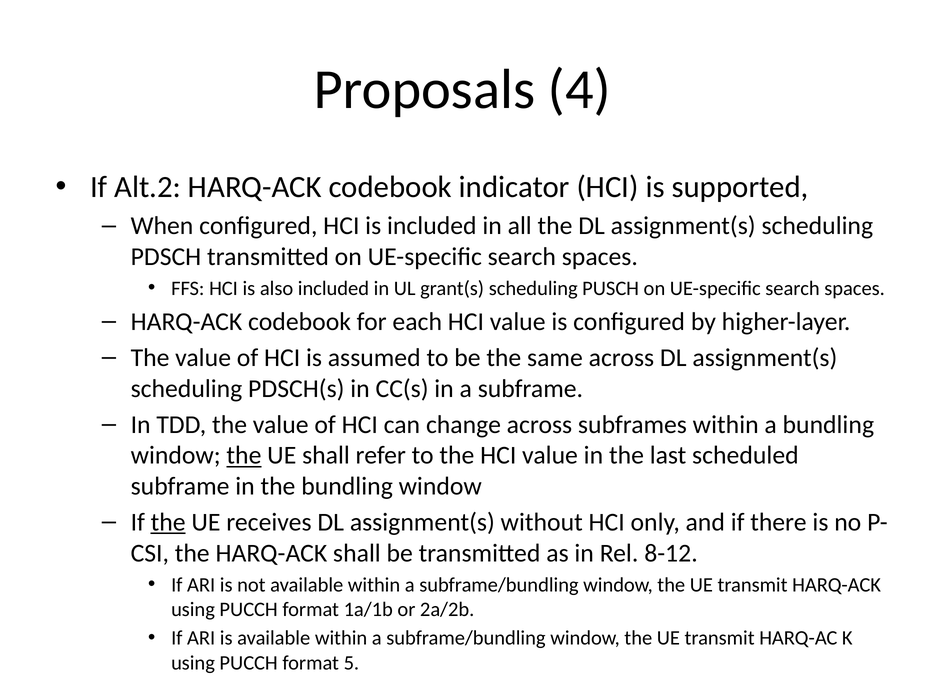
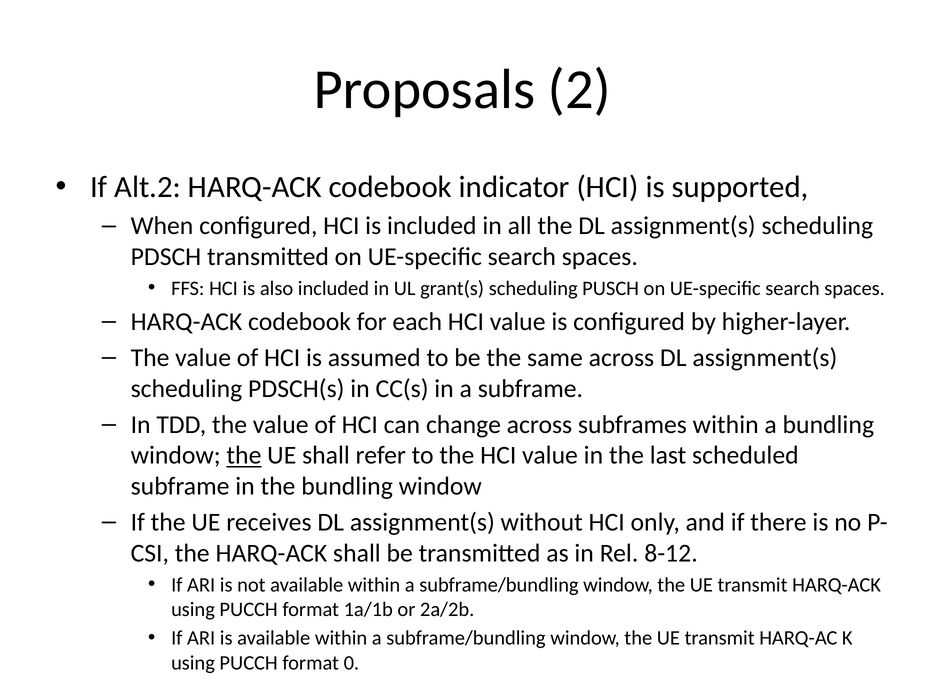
4: 4 -> 2
the at (168, 522) underline: present -> none
5: 5 -> 0
